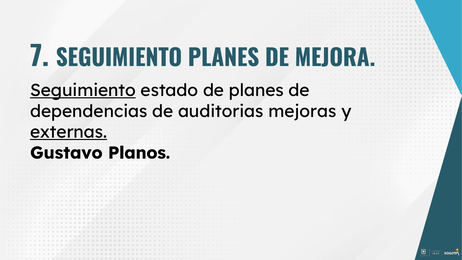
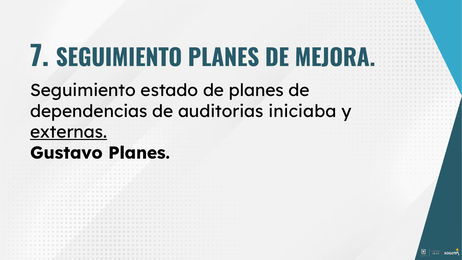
Seguimiento at (83, 90) underline: present -> none
mejoras: mejoras -> iniciaba
Gustavo Planos: Planos -> Planes
